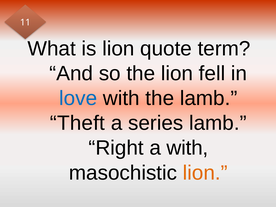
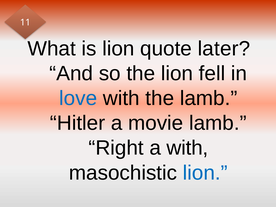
term: term -> later
Theft: Theft -> Hitler
series: series -> movie
lion at (205, 173) colour: orange -> blue
